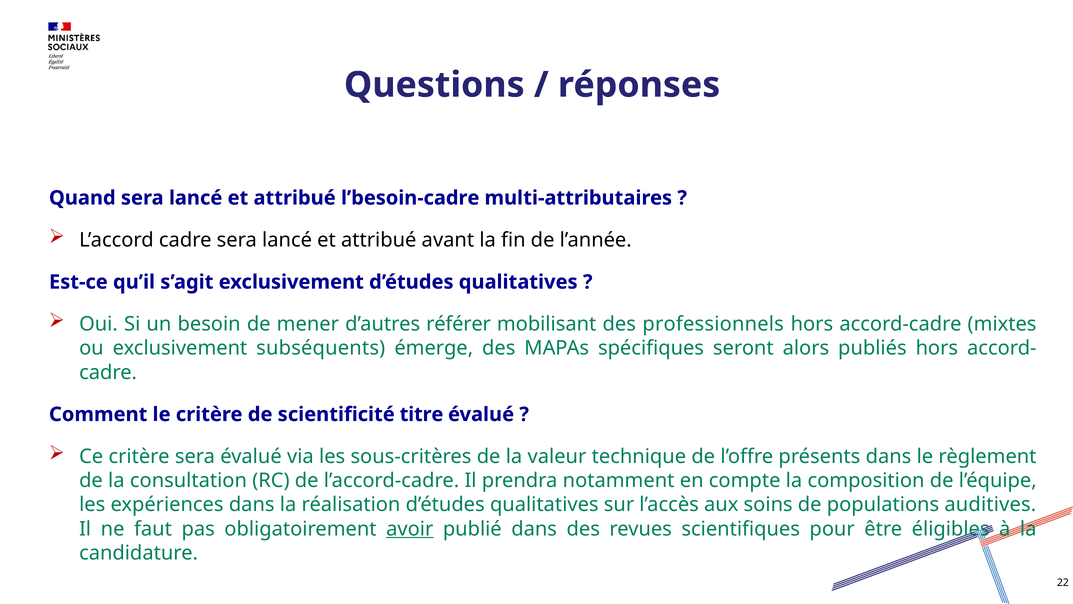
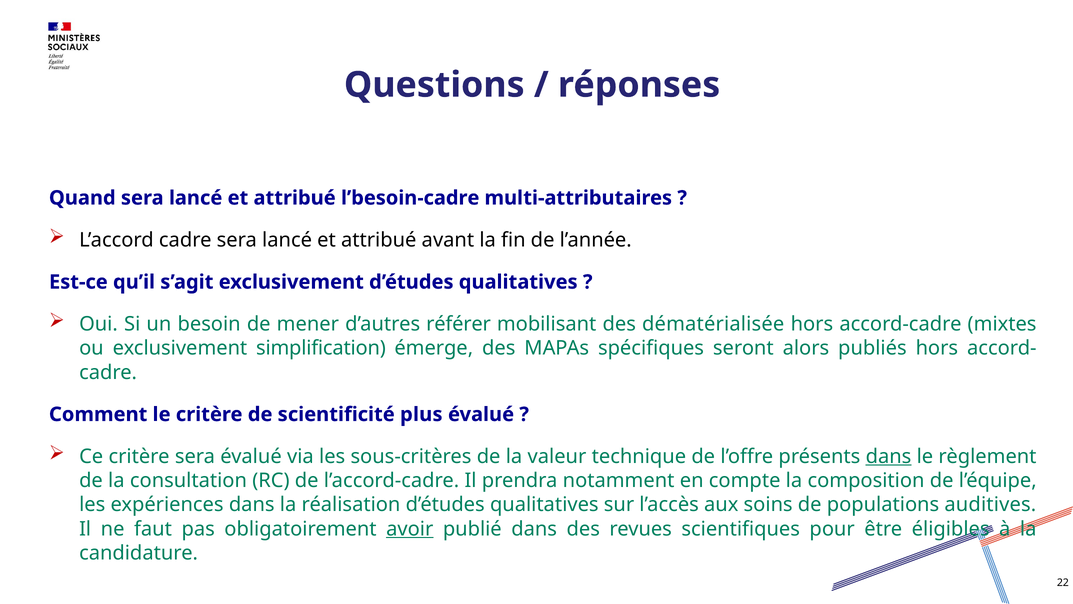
professionnels: professionnels -> dématérialisée
subséquents: subséquents -> simplification
titre: titre -> plus
dans at (888, 456) underline: none -> present
